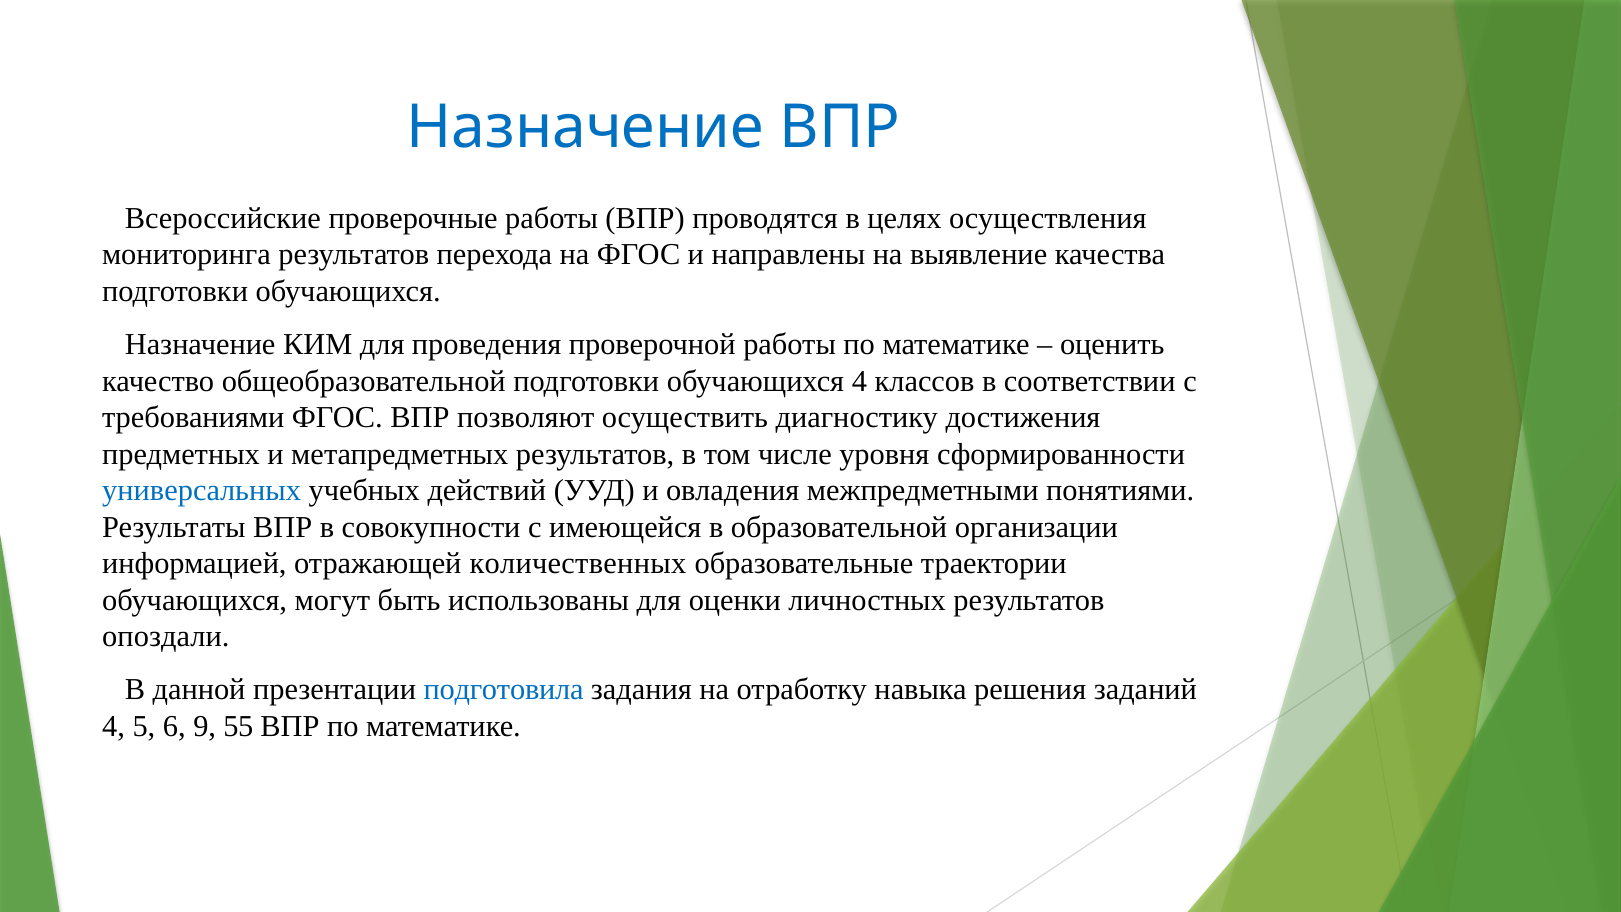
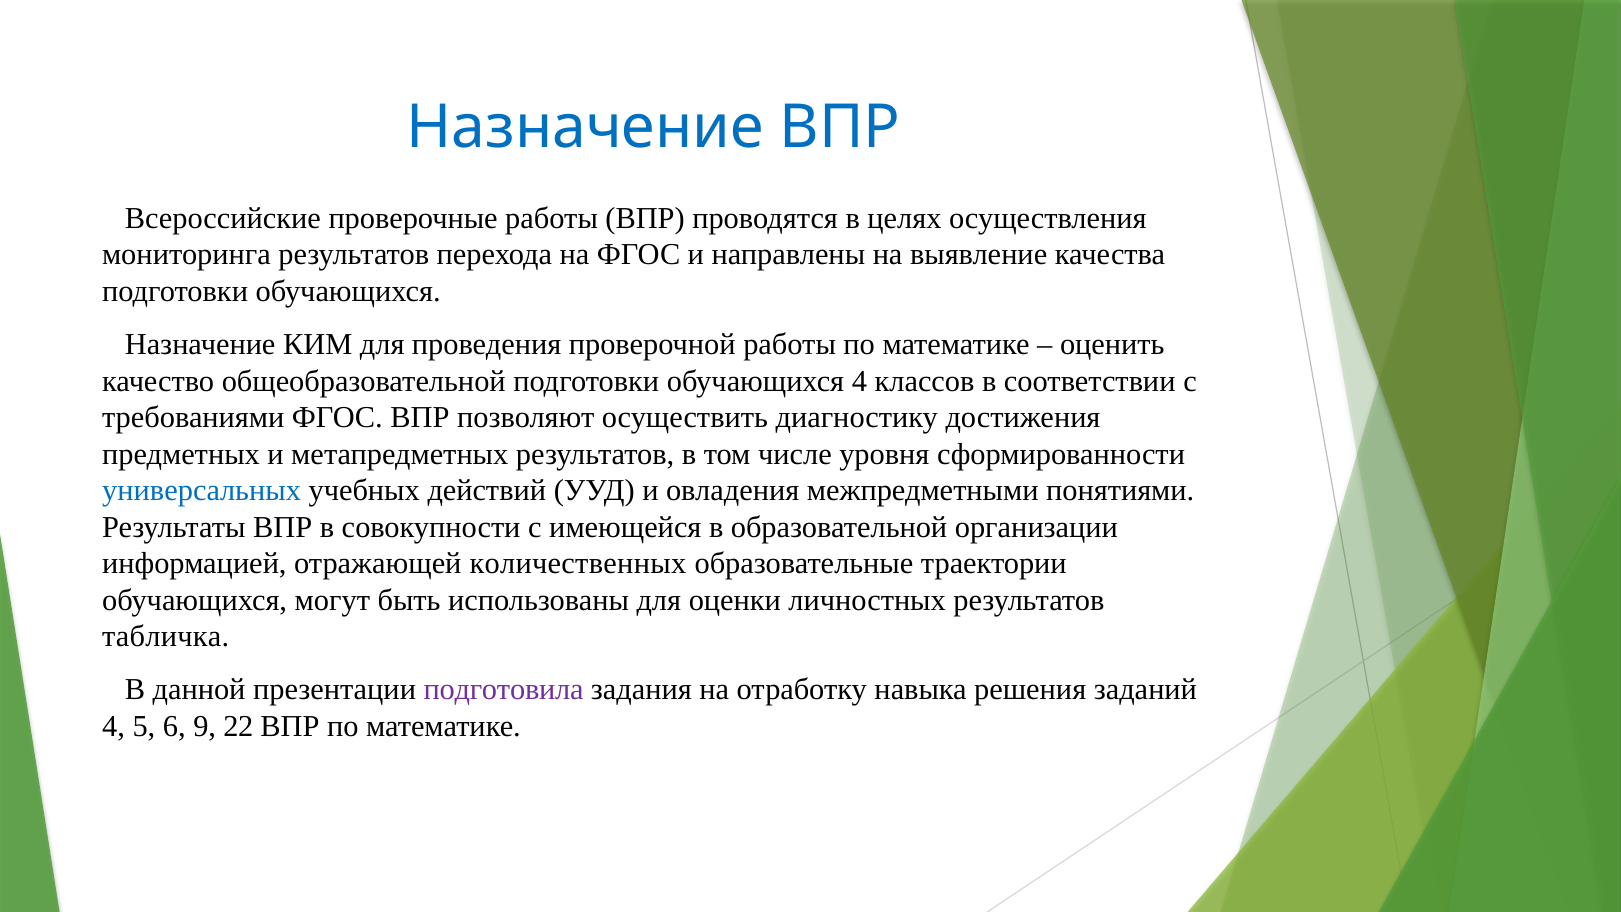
опоздали: опоздали -> табличка
подготовила colour: blue -> purple
55: 55 -> 22
